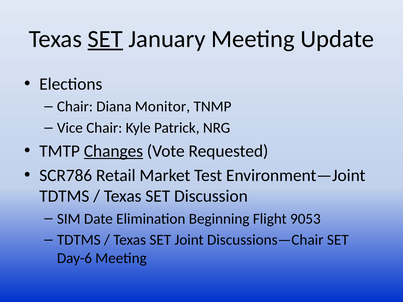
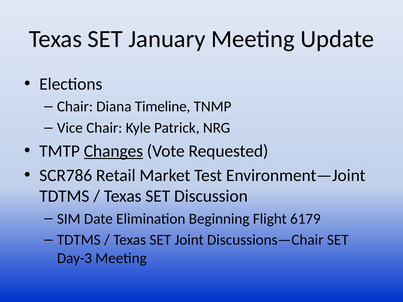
SET at (105, 39) underline: present -> none
Monitor: Monitor -> Timeline
9053: 9053 -> 6179
Day-6: Day-6 -> Day-3
